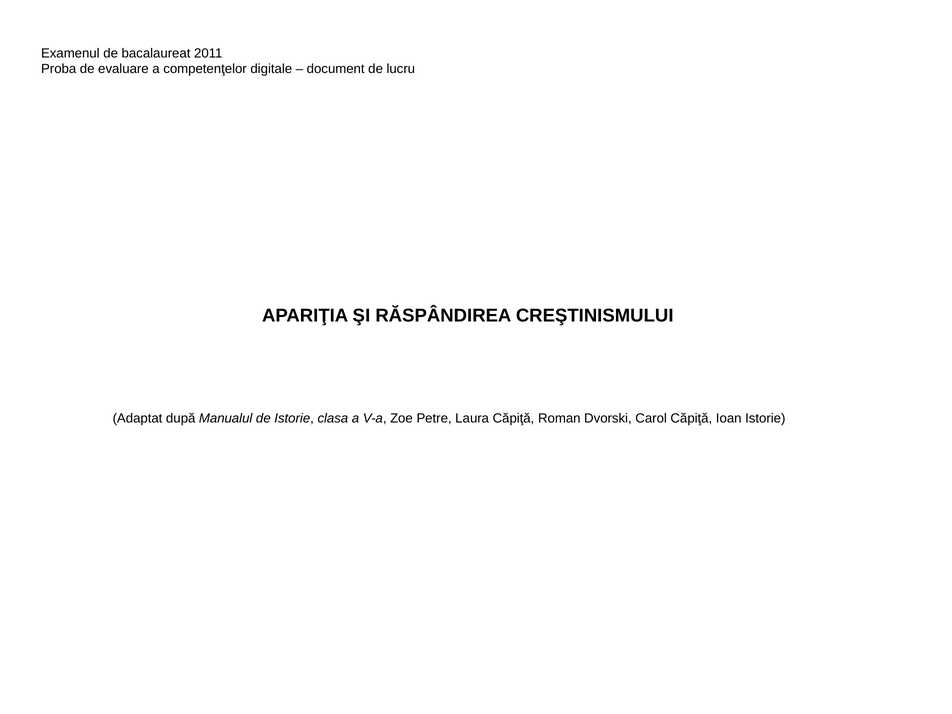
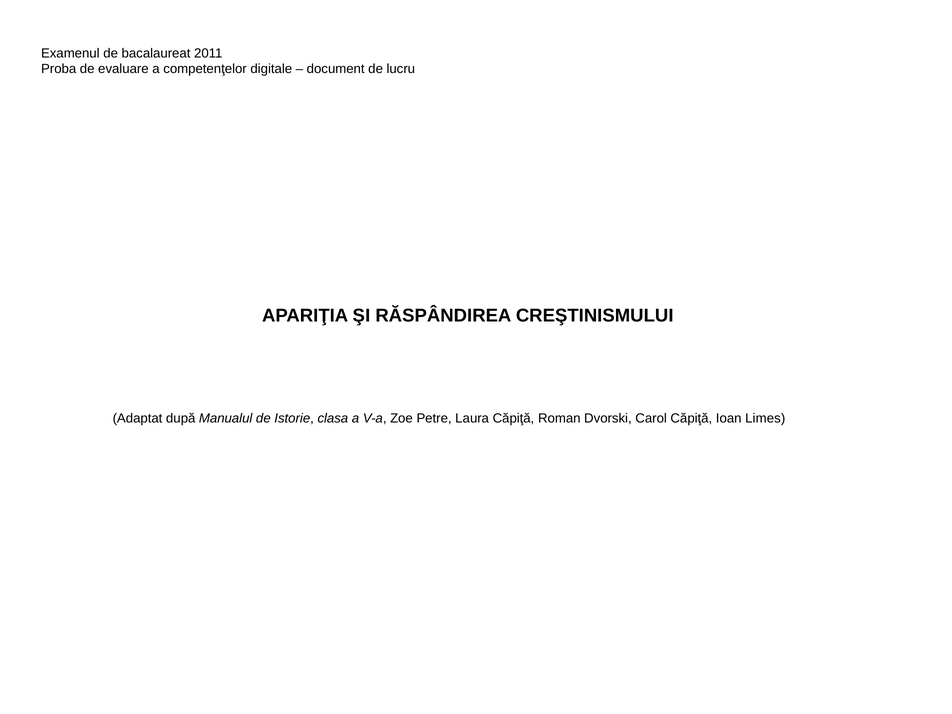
Ioan Istorie: Istorie -> Limes
